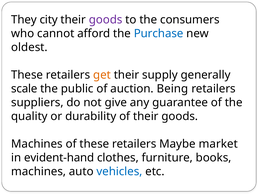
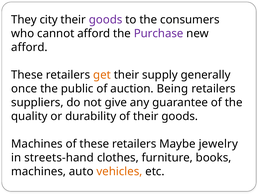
Purchase colour: blue -> purple
oldest at (29, 47): oldest -> afford
scale: scale -> once
market: market -> jewelry
evident-hand: evident-hand -> streets-hand
vehicles colour: blue -> orange
